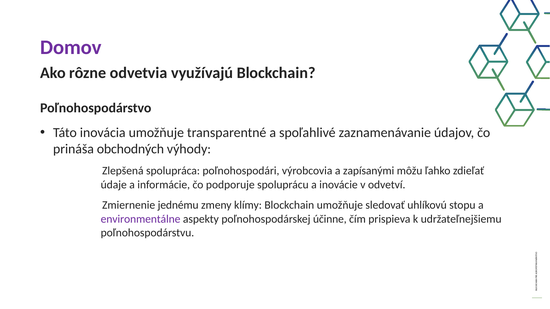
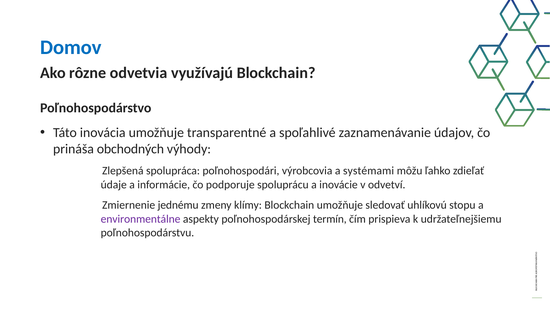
Domov colour: purple -> blue
zapísanými: zapísanými -> systémami
účinne: účinne -> termín
